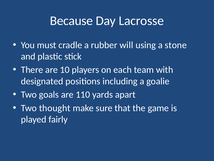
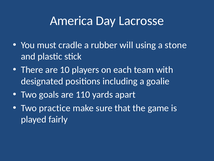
Because: Because -> America
thought: thought -> practice
